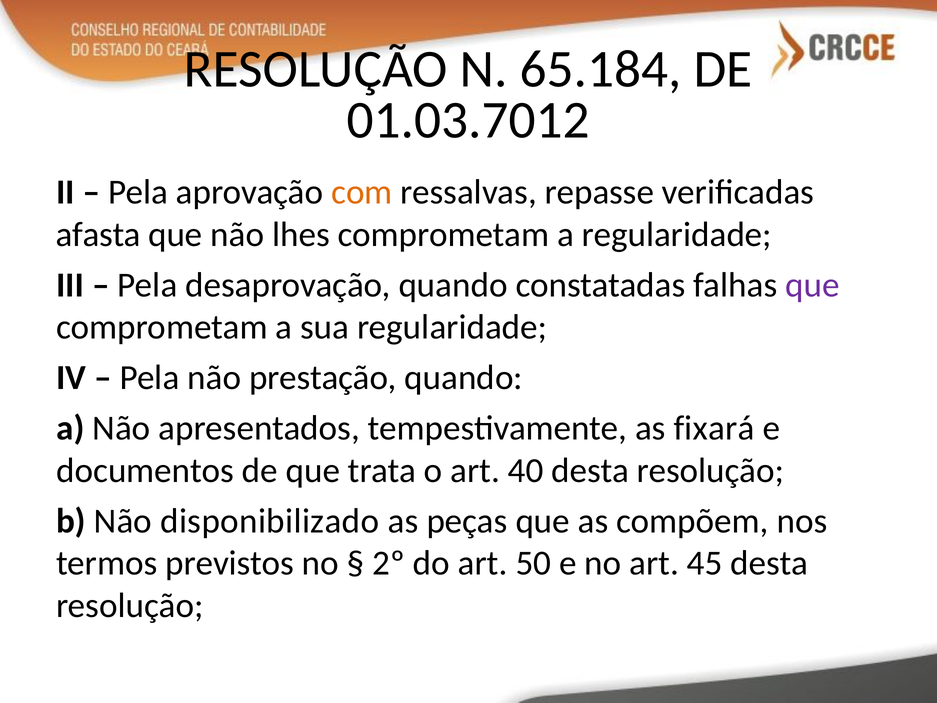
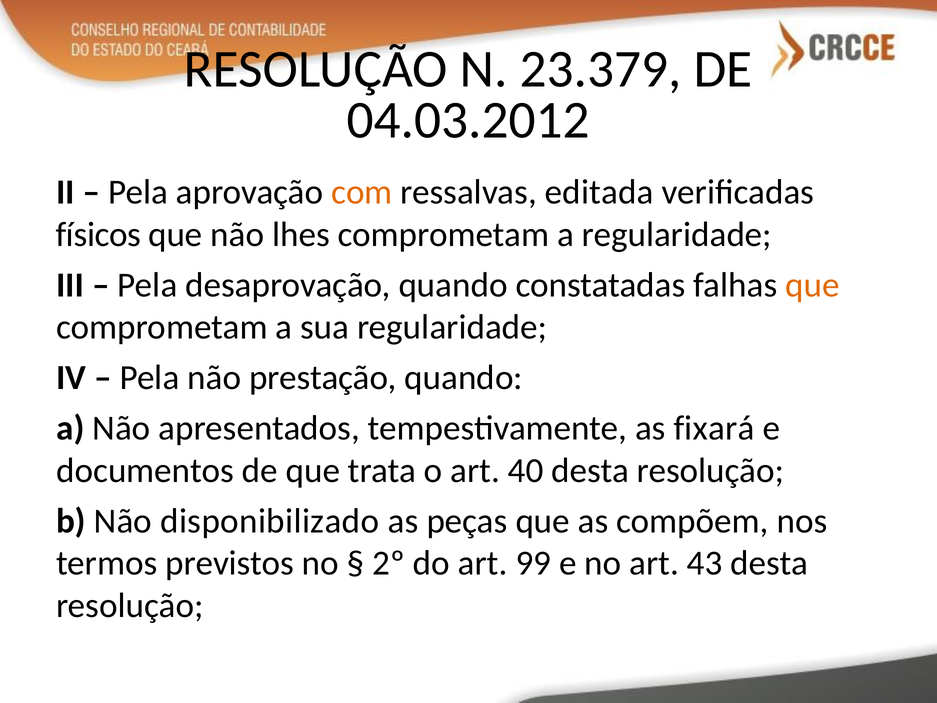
65.184: 65.184 -> 23.379
01.03.7012: 01.03.7012 -> 04.03.2012
repasse: repasse -> editada
afasta: afasta -> físicos
que at (813, 285) colour: purple -> orange
50: 50 -> 99
45: 45 -> 43
